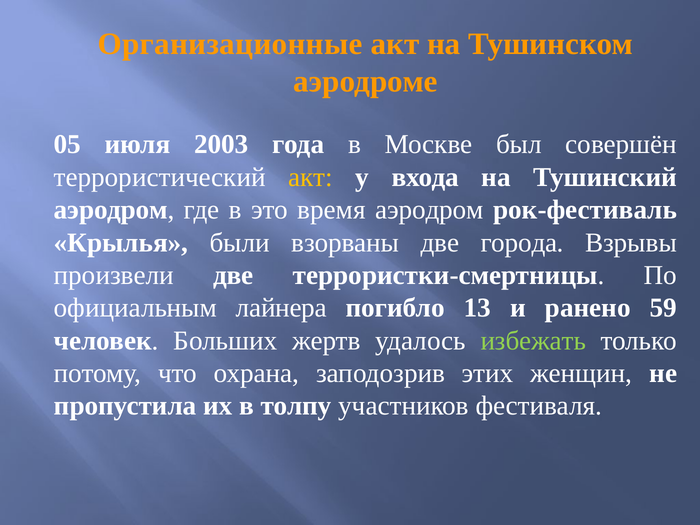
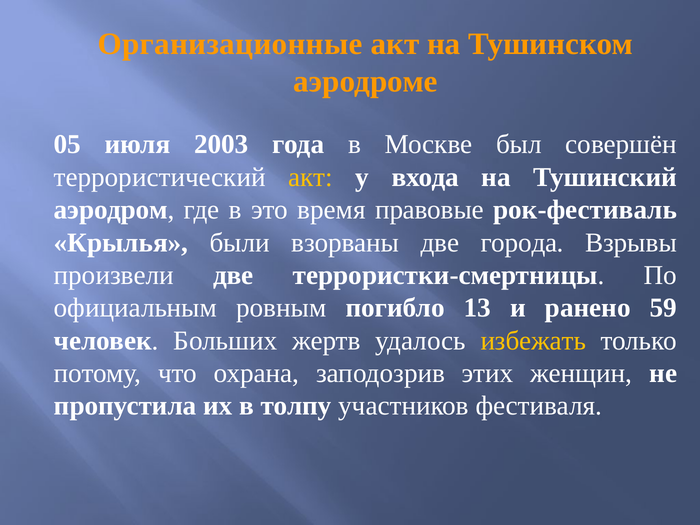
время аэродром: аэродром -> правовые
лайнера: лайнера -> ровным
избежать colour: light green -> yellow
